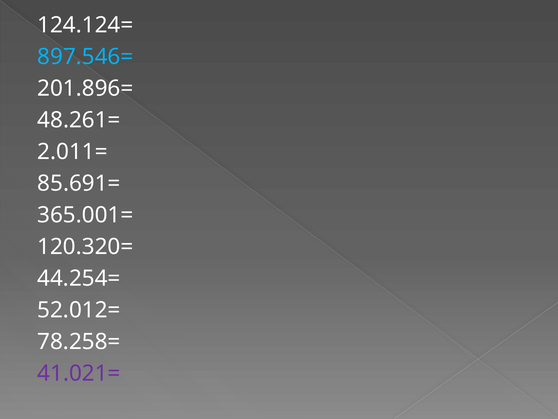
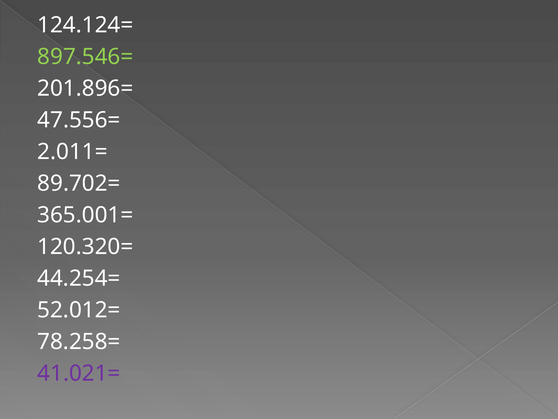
897.546= colour: light blue -> light green
48.261=: 48.261= -> 47.556=
85.691=: 85.691= -> 89.702=
